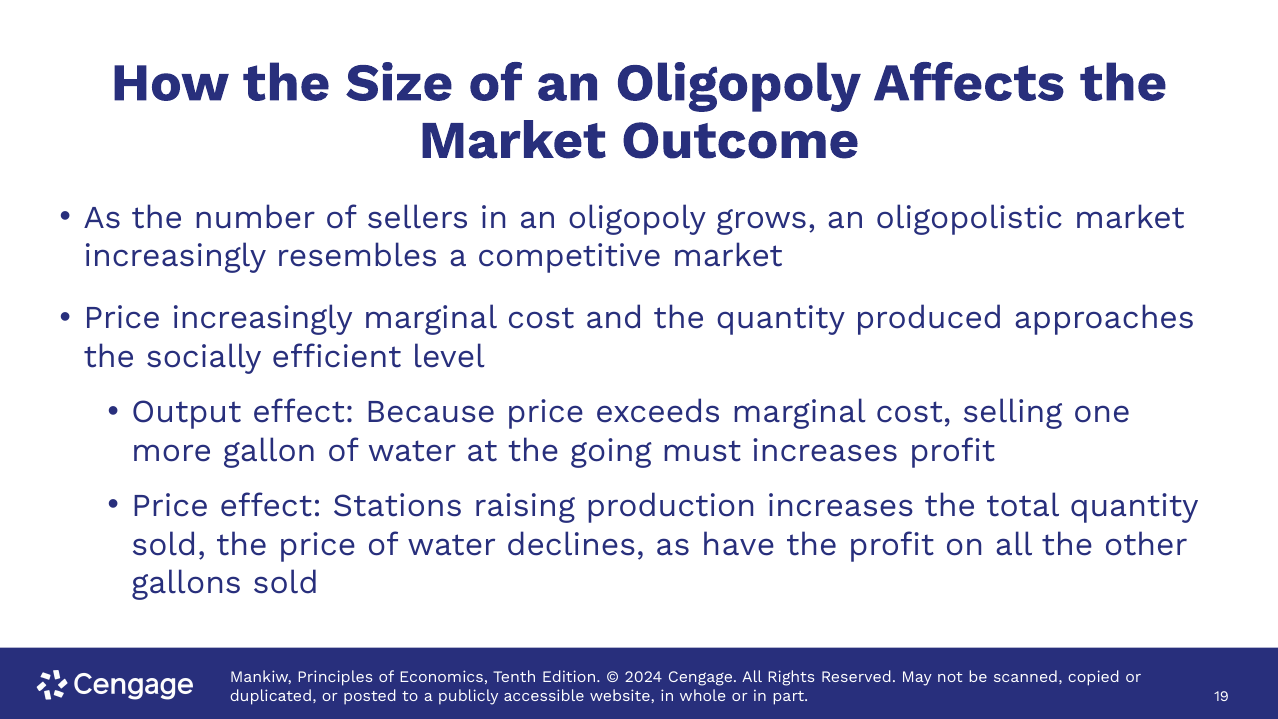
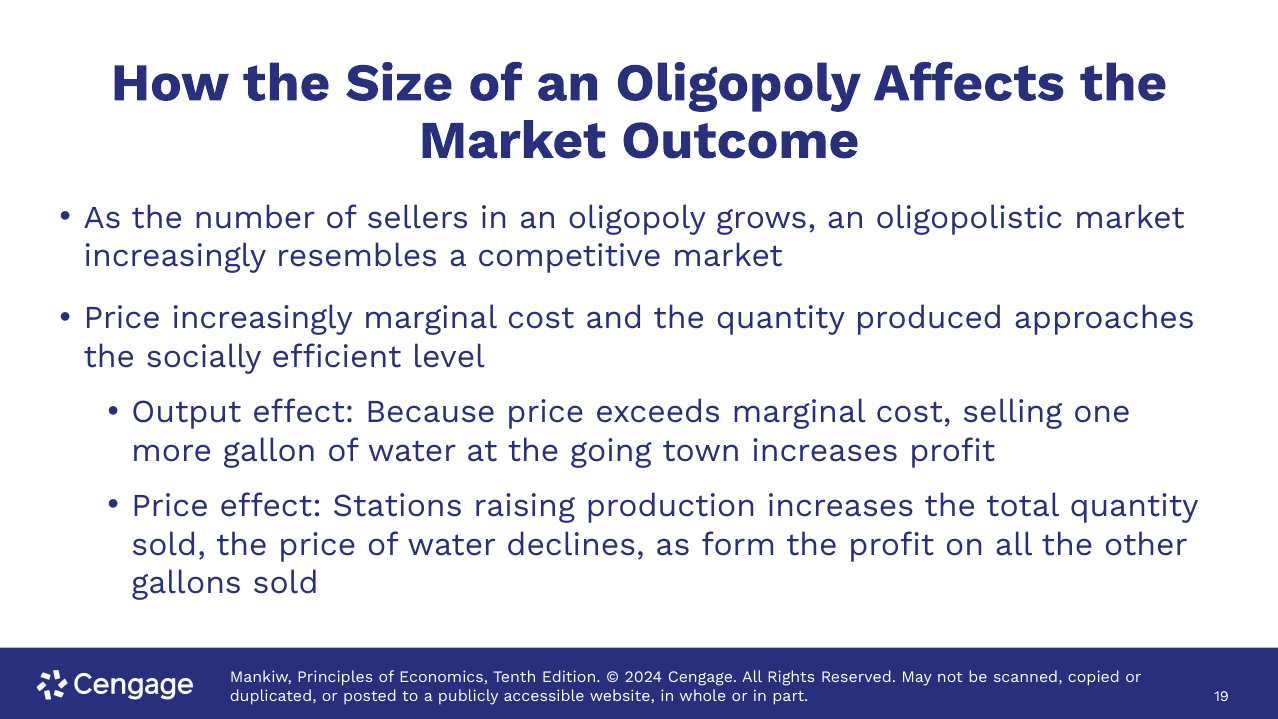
must: must -> town
have: have -> form
